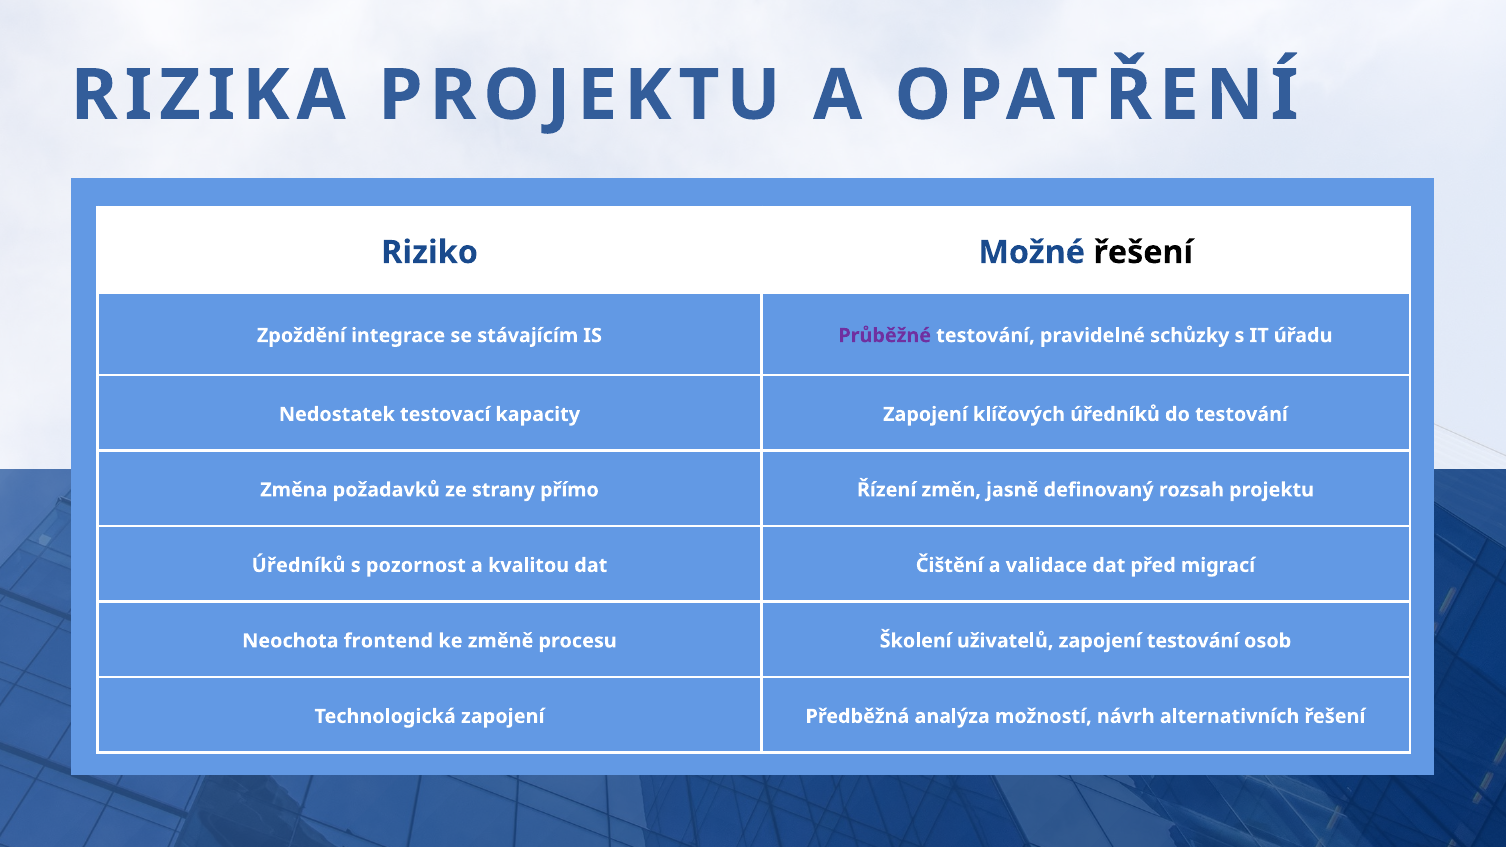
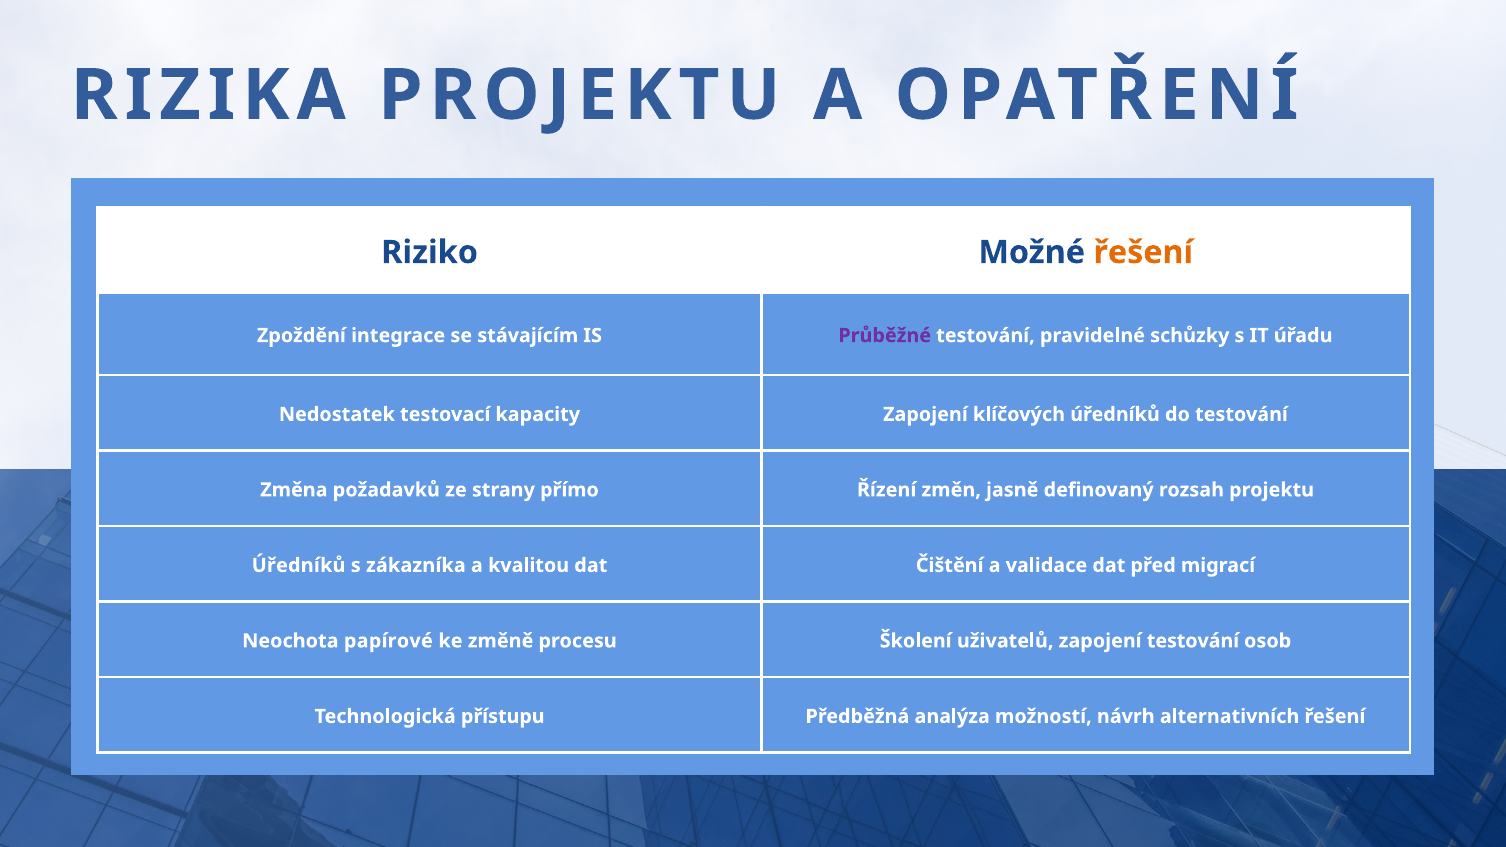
řešení at (1143, 252) colour: black -> orange
pozornost: pozornost -> zákazníka
frontend: frontend -> papírové
Technologická zapojení: zapojení -> přístupu
